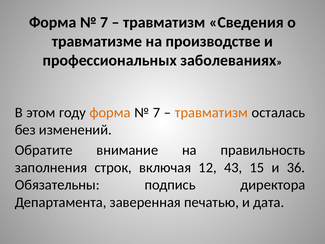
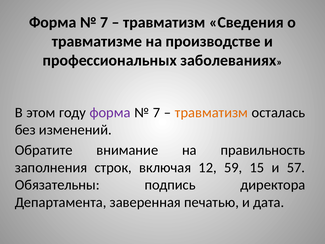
форма at (110, 112) colour: orange -> purple
43: 43 -> 59
36: 36 -> 57
